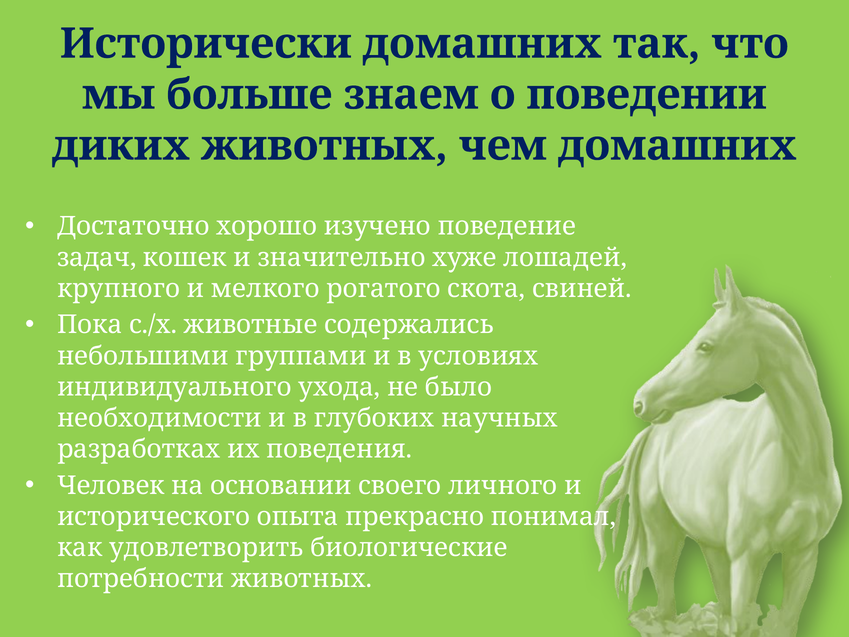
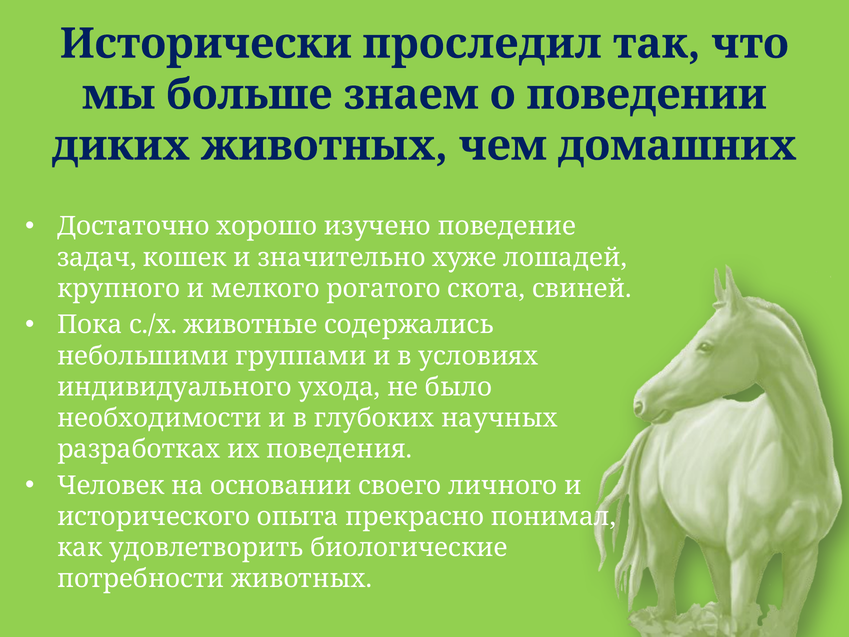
Исторически домашних: домашних -> проследил
